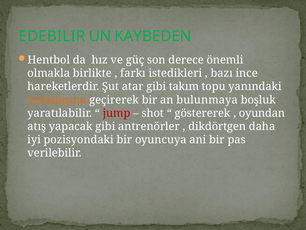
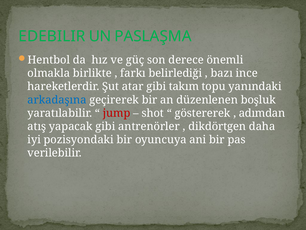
KAYBEDEN: KAYBEDEN -> PASLAŞMA
istedikleri: istedikleri -> belirlediği
arkadaşına colour: orange -> blue
bulunmaya: bulunmaya -> düzenlenen
oyundan: oyundan -> adımdan
